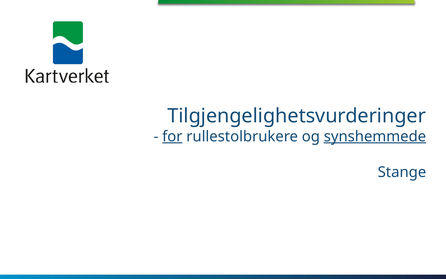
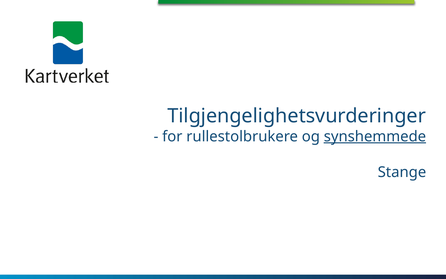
for underline: present -> none
